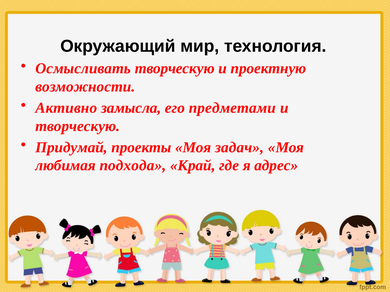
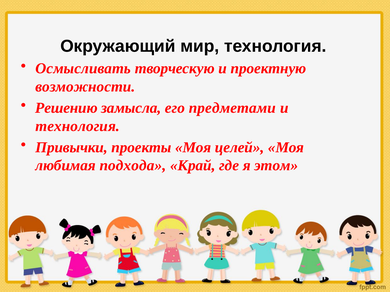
Активно: Активно -> Решению
творческую at (78, 126): творческую -> технология
Придумай: Придумай -> Привычки
задач: задач -> целей
адрес: адрес -> этом
